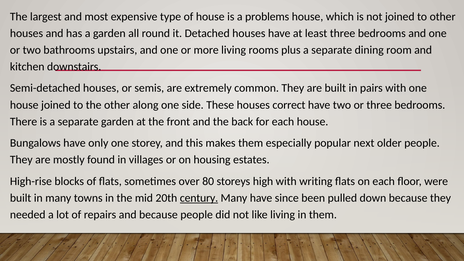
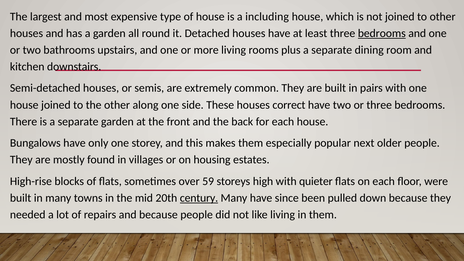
problems: problems -> including
bedrooms at (382, 33) underline: none -> present
80: 80 -> 59
writing: writing -> quieter
